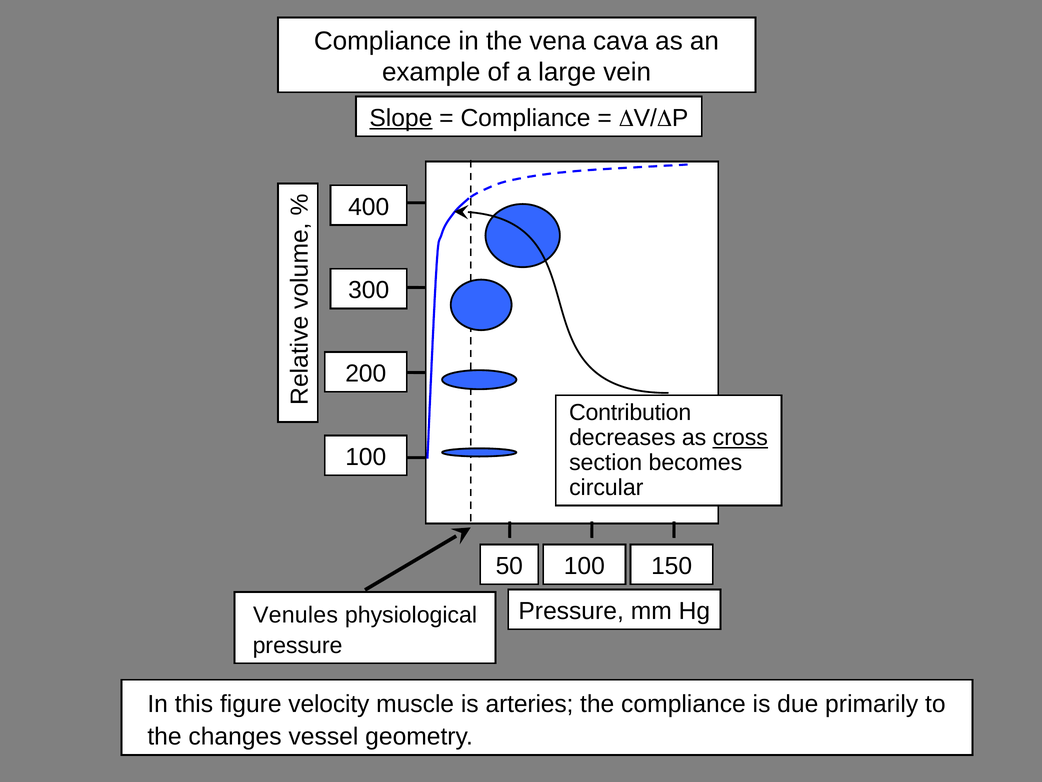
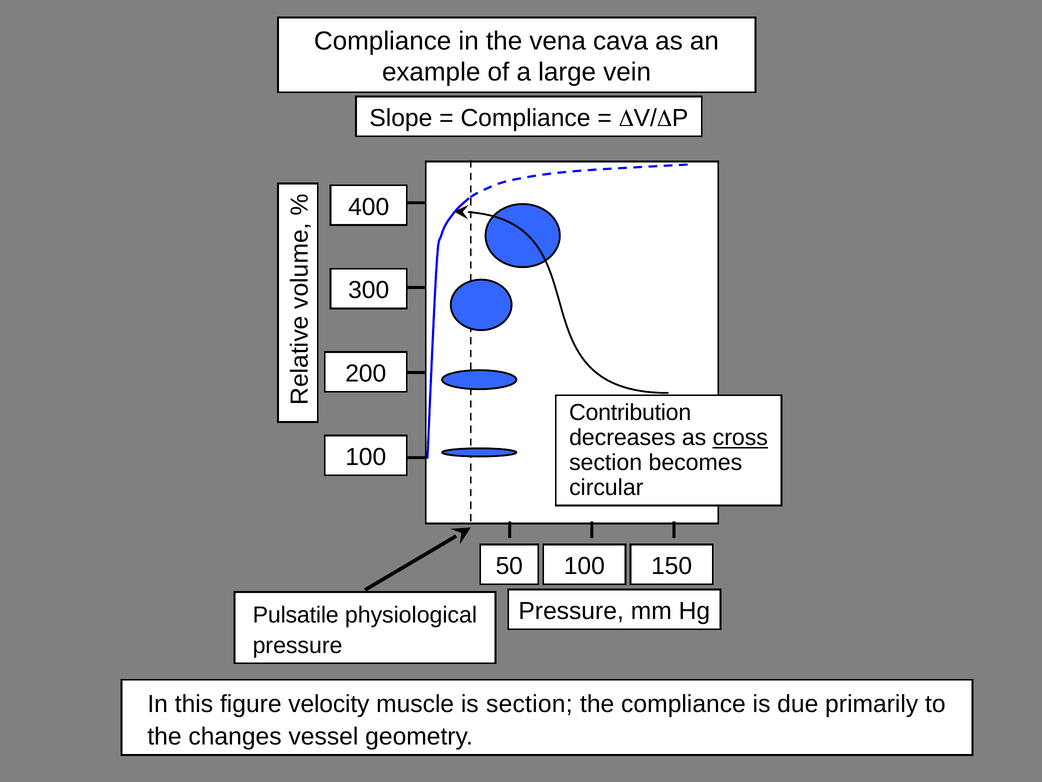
Slope underline: present -> none
Venules: Venules -> Pulsatile
is arteries: arteries -> section
